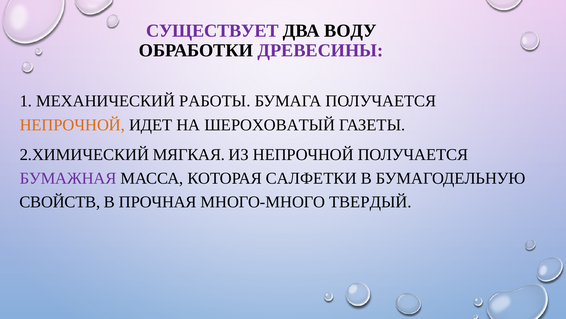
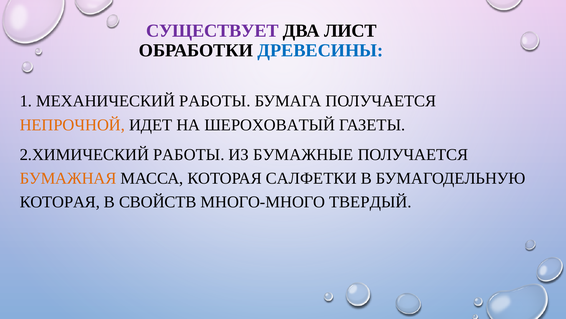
ВОДУ: ВОДУ -> ЛИСТ
ДРЕВЕСИНЫ colour: purple -> blue
2.ХИМИЧЕСКИЙ МЯГКАЯ: МЯГКАЯ -> РАБОТЫ
ИЗ НЕПРОЧНОЙ: НЕПРОЧНОЙ -> БУМАЖНЫЕ
БУМАЖНАЯ colour: purple -> orange
СВОЙСТВ at (60, 202): СВОЙСТВ -> КОТОРАЯ
ПРОЧНАЯ: ПРОЧНАЯ -> СВОЙСТВ
